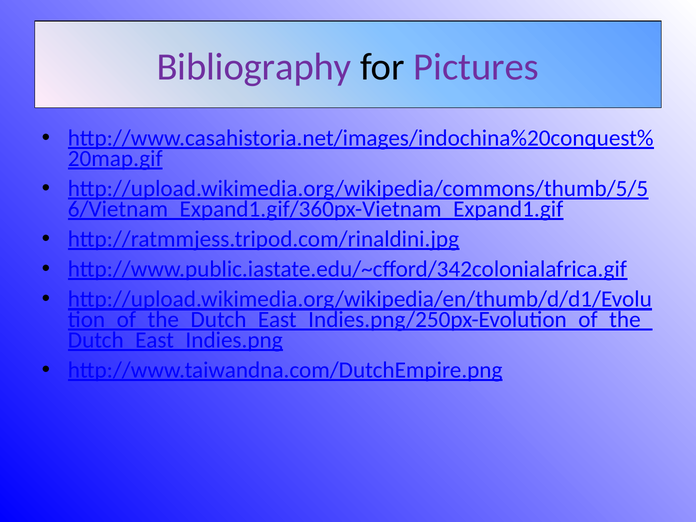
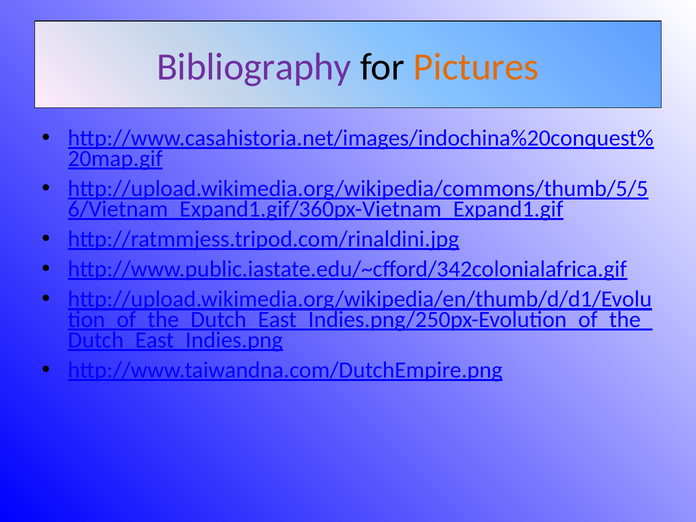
Pictures colour: purple -> orange
